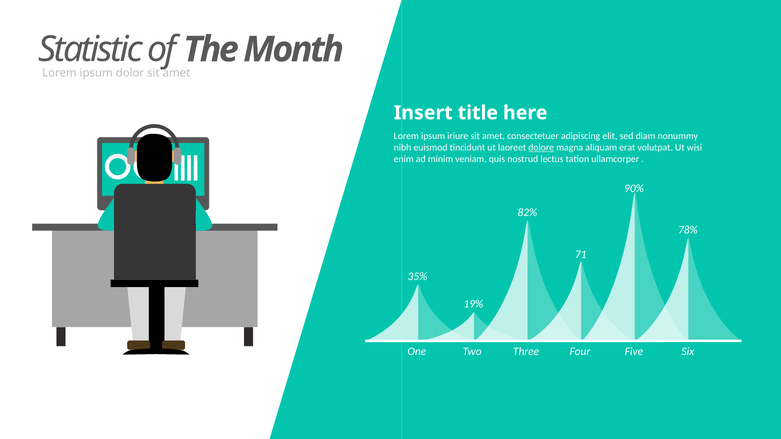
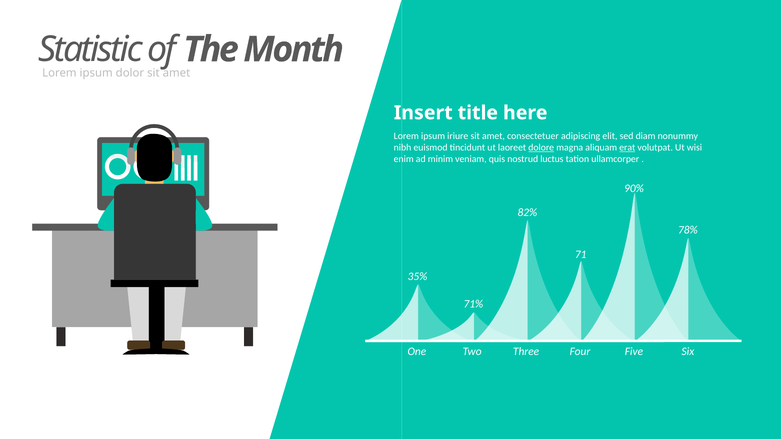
erat underline: none -> present
lectus: lectus -> luctus
19%: 19% -> 71%
